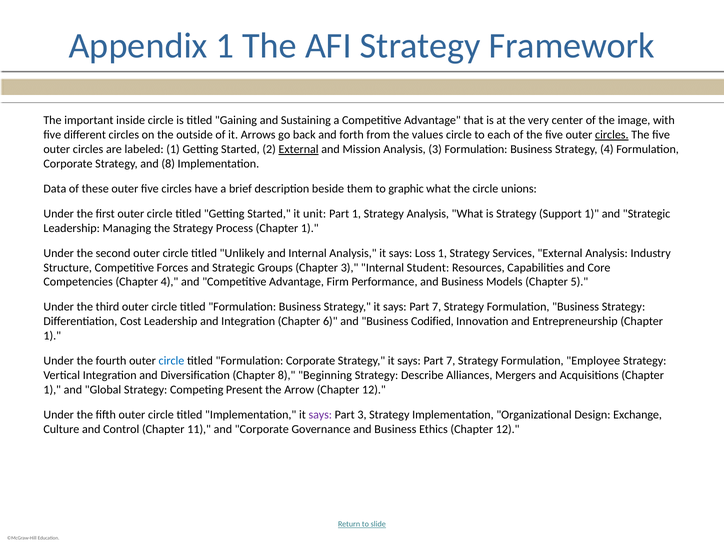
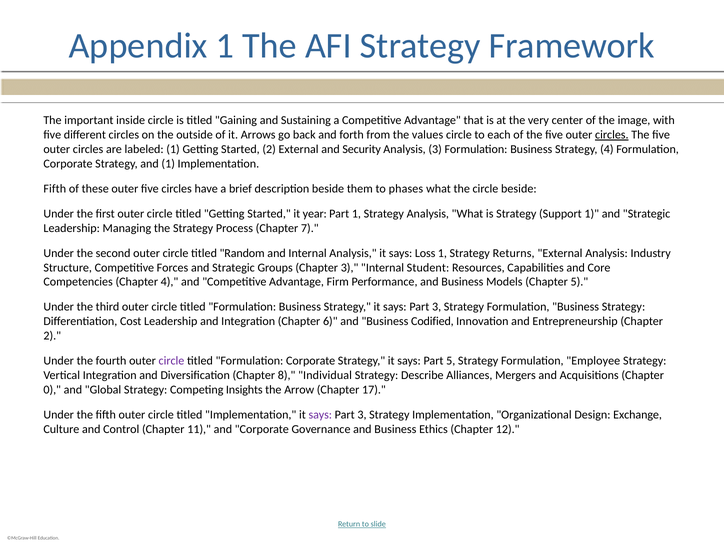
External at (299, 149) underline: present -> none
Mission: Mission -> Security
and 8: 8 -> 1
Data at (55, 189): Data -> Fifth
graphic: graphic -> phases
circle unions: unions -> beside
unit: unit -> year
Process Chapter 1: 1 -> 7
Unlikely: Unlikely -> Random
Services: Services -> Returns
7 at (437, 307): 7 -> 3
1 at (52, 336): 1 -> 2
circle at (171, 361) colour: blue -> purple
7 at (451, 361): 7 -> 5
Beginning: Beginning -> Individual
1 at (52, 390): 1 -> 0
Present: Present -> Insights
12 at (374, 390): 12 -> 17
